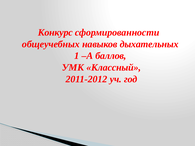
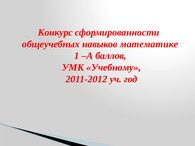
дыхательных: дыхательных -> математике
Классный: Классный -> Учебному
